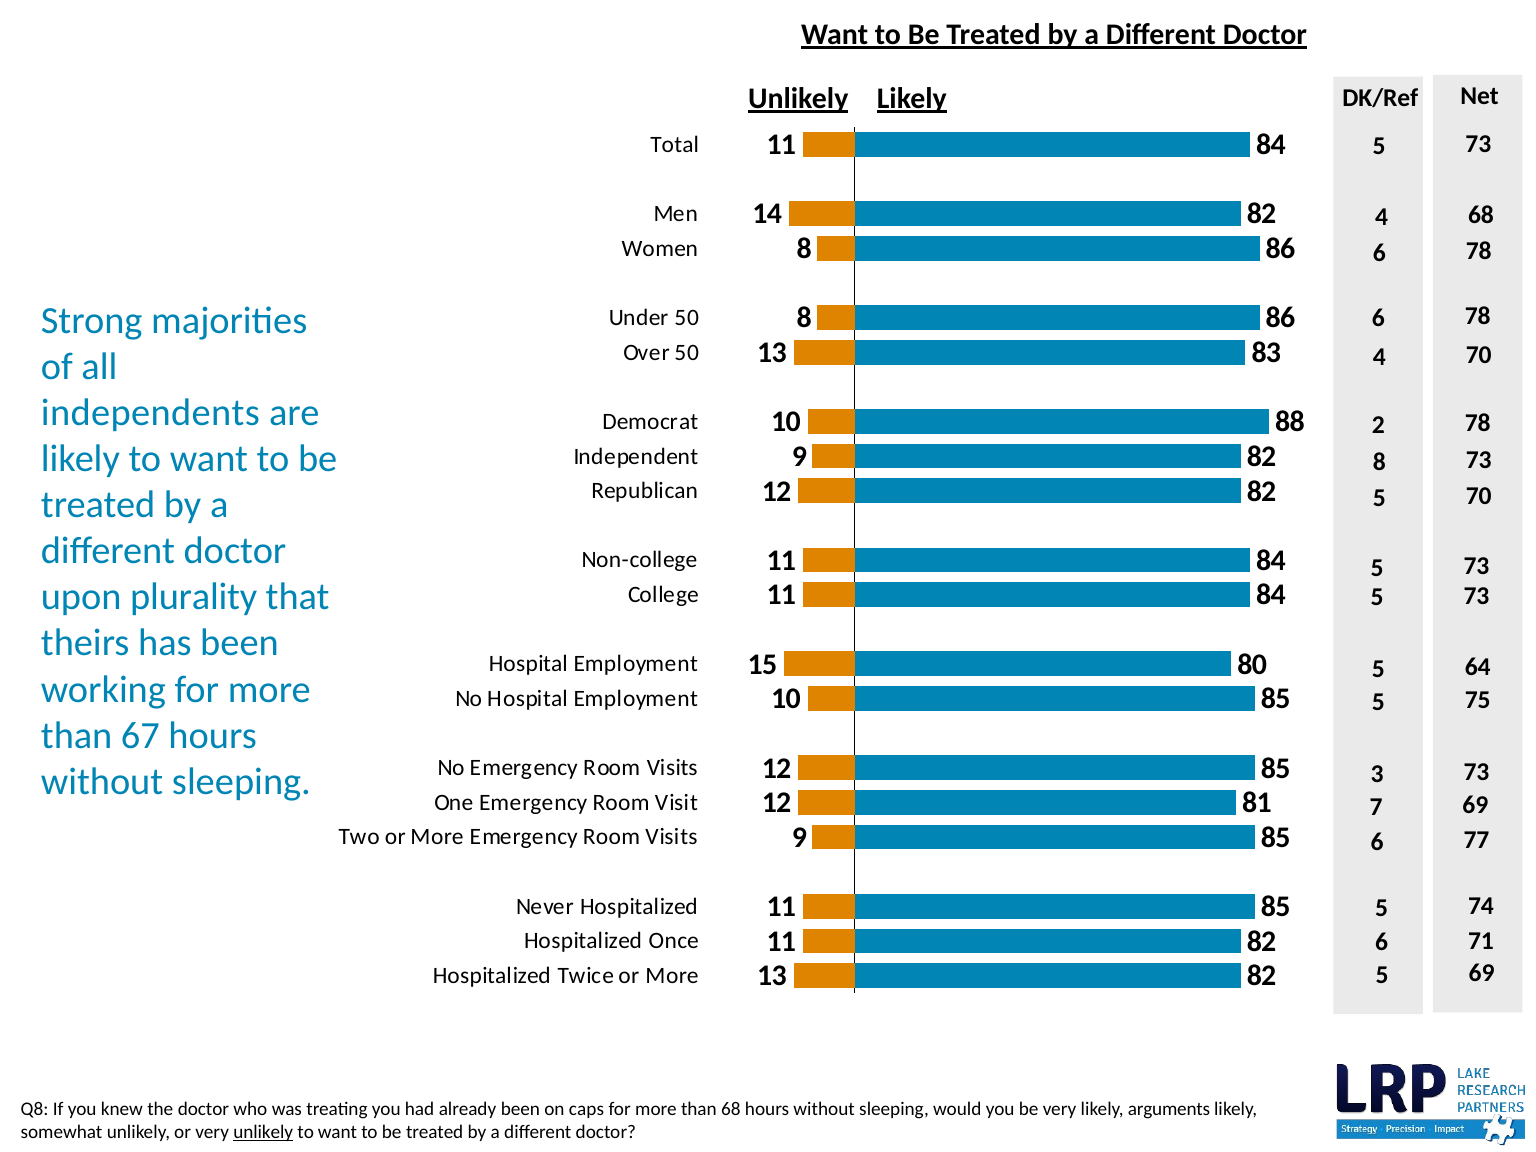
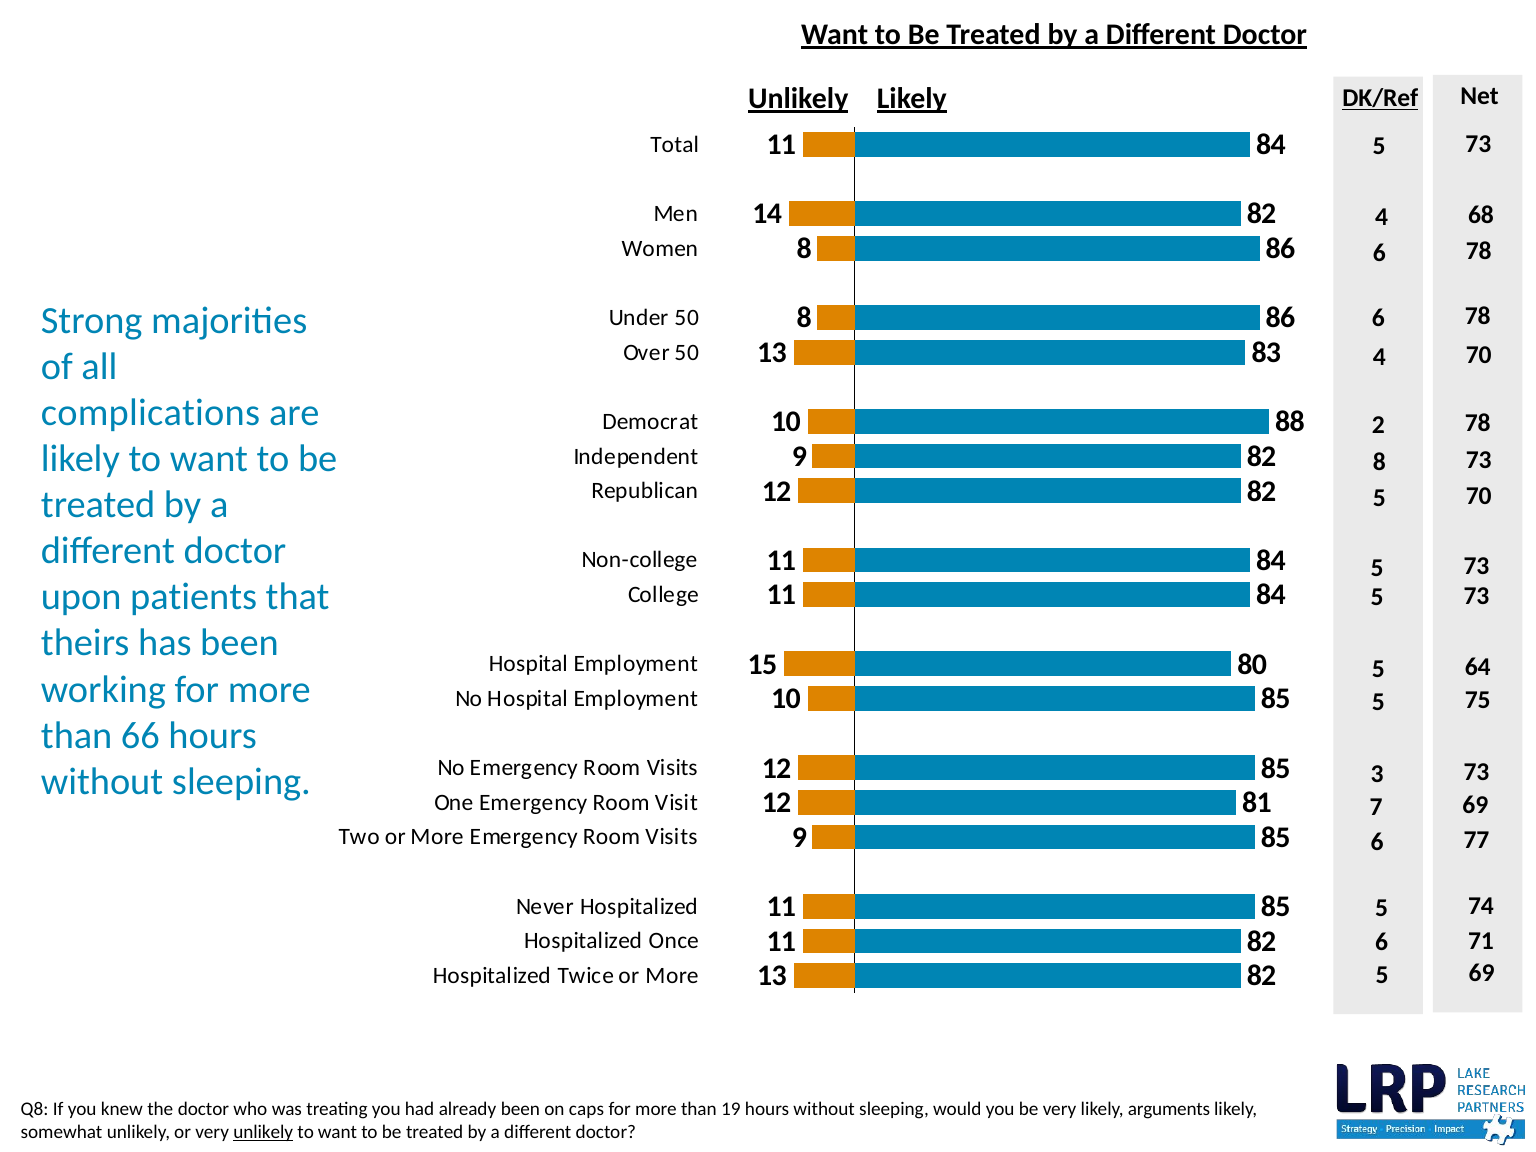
DK/Ref underline: none -> present
independents: independents -> complications
plurality: plurality -> patients
67: 67 -> 66
than 68: 68 -> 19
